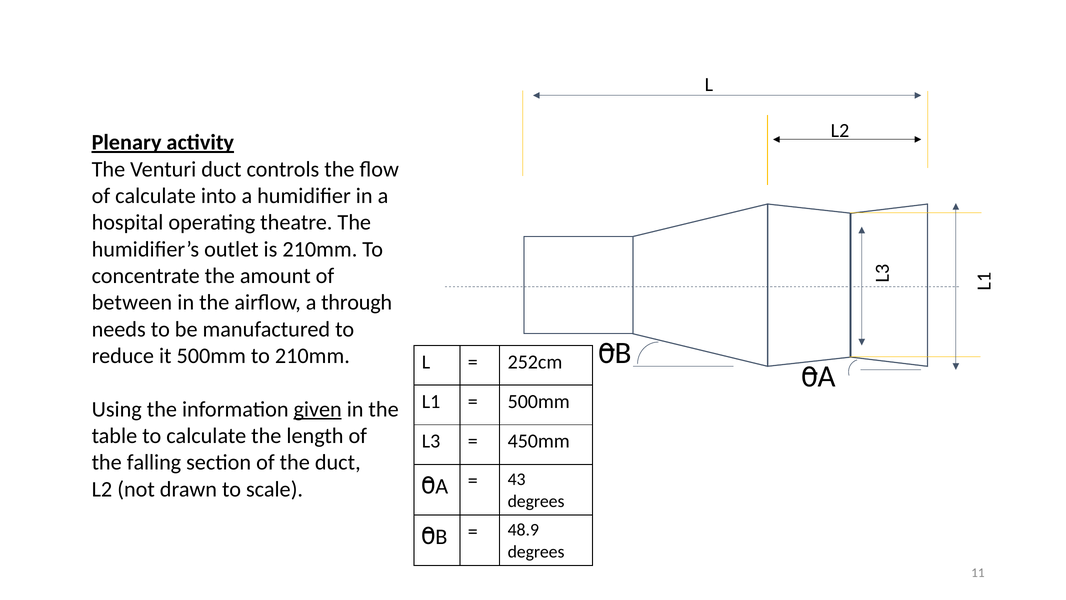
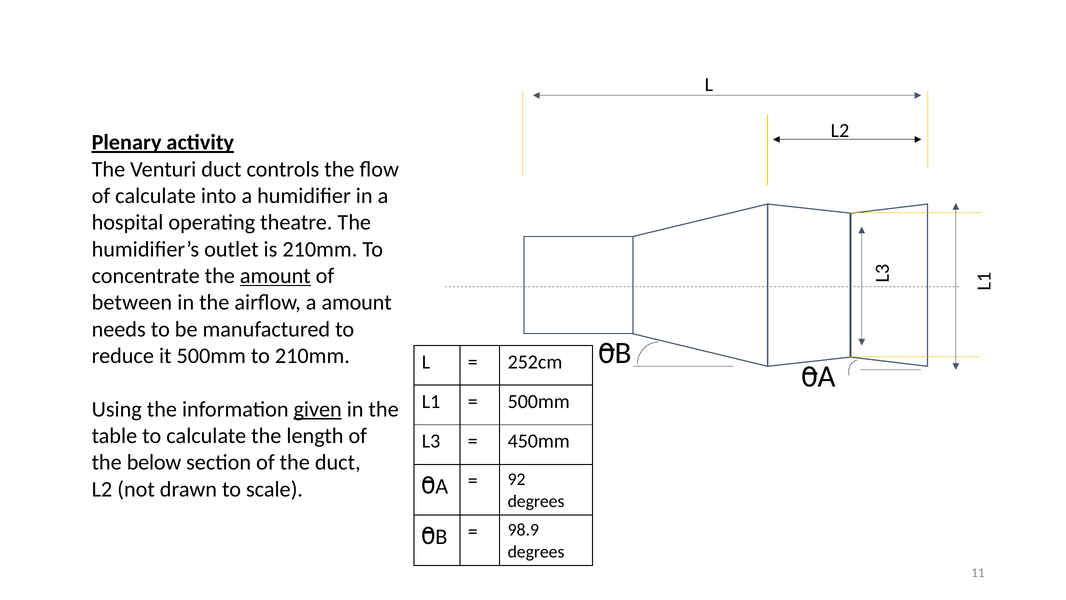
amount at (275, 276) underline: none -> present
a through: through -> amount
falling: falling -> below
43: 43 -> 92
48.9: 48.9 -> 98.9
